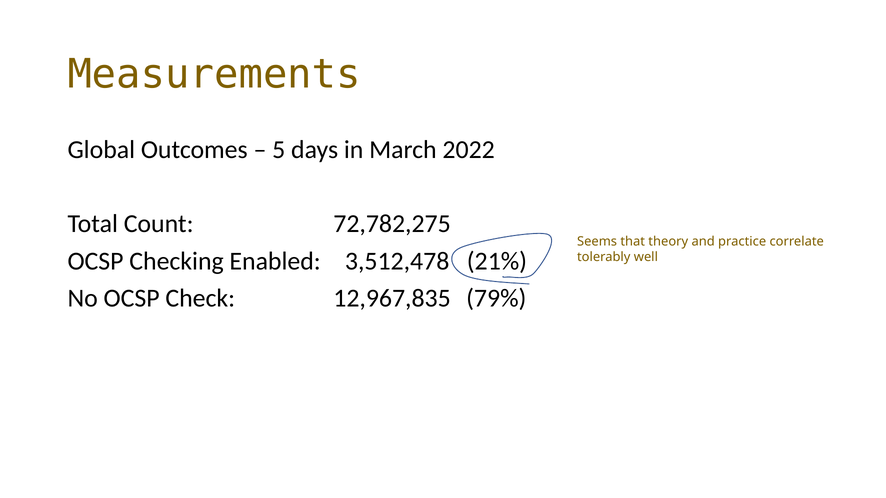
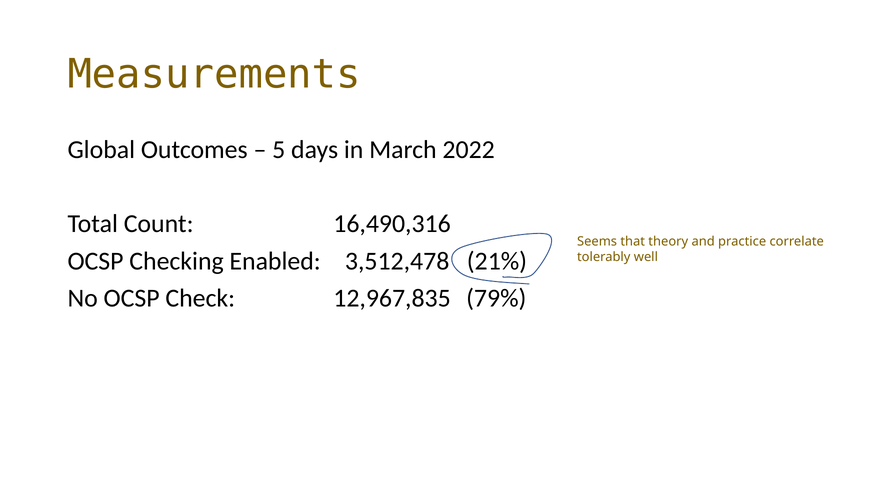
72,782,275: 72,782,275 -> 16,490,316
